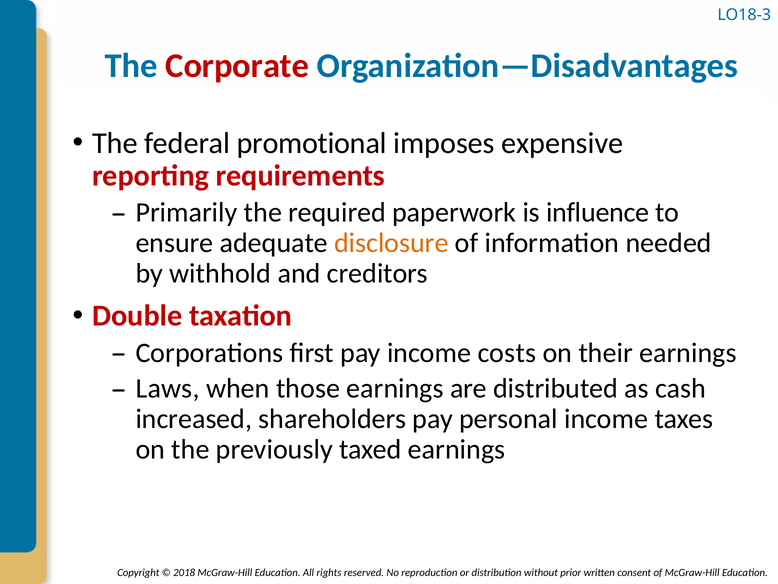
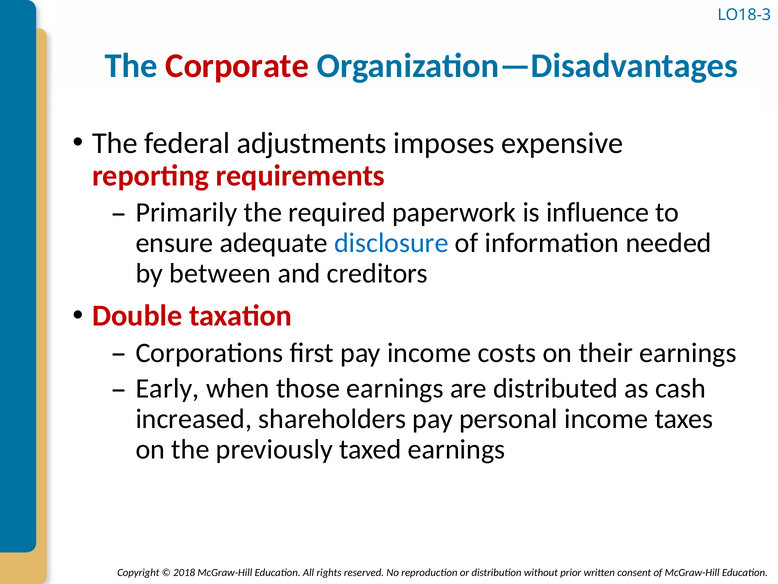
promotional: promotional -> adjustments
disclosure colour: orange -> blue
withhold: withhold -> between
Laws: Laws -> Early
